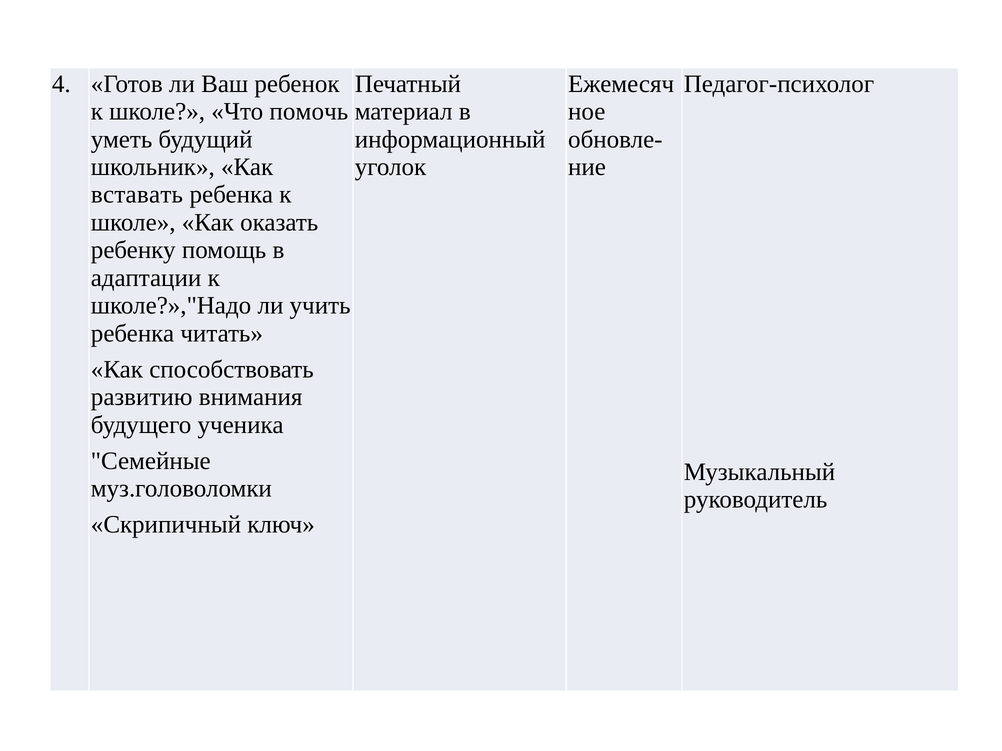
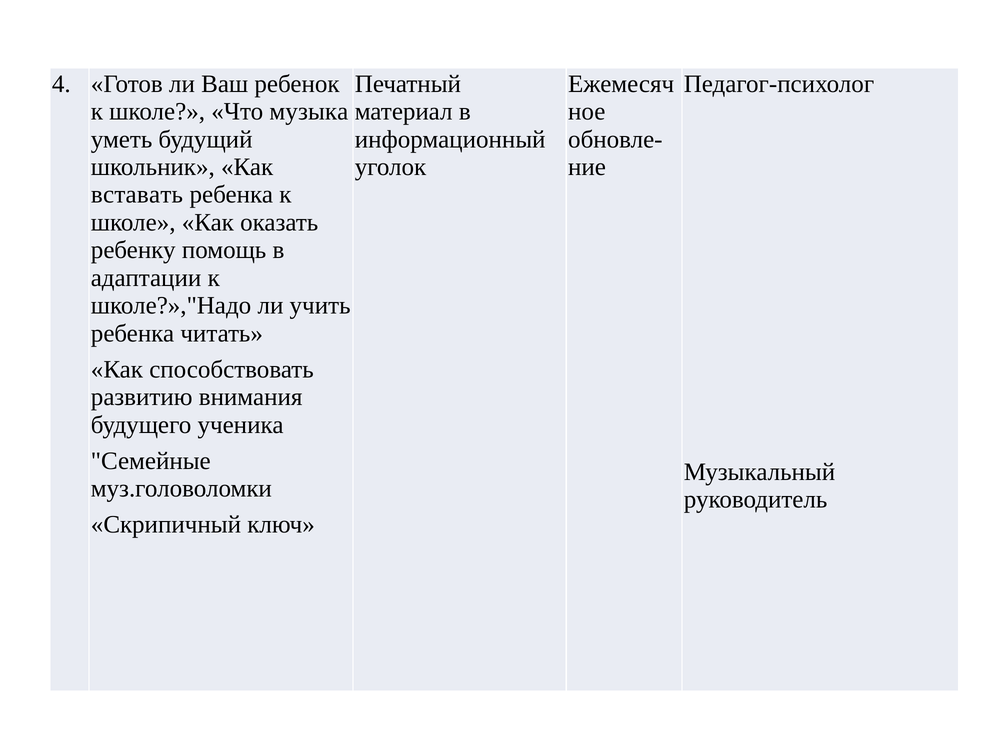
помочь: помочь -> музыка
